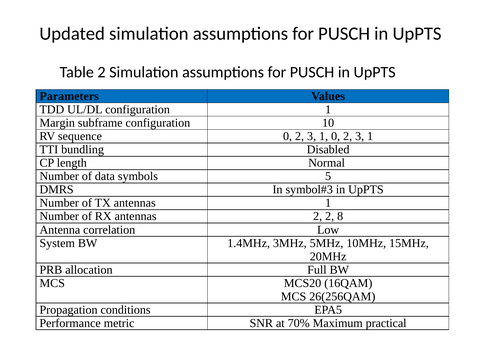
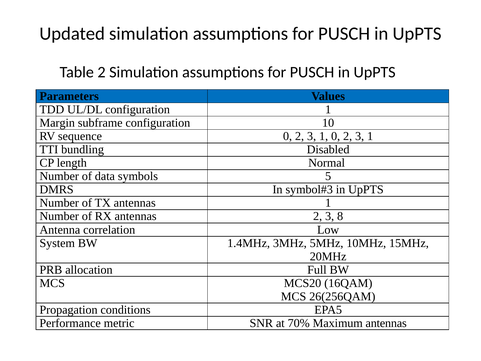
antennas 2 2: 2 -> 3
Maximum practical: practical -> antennas
